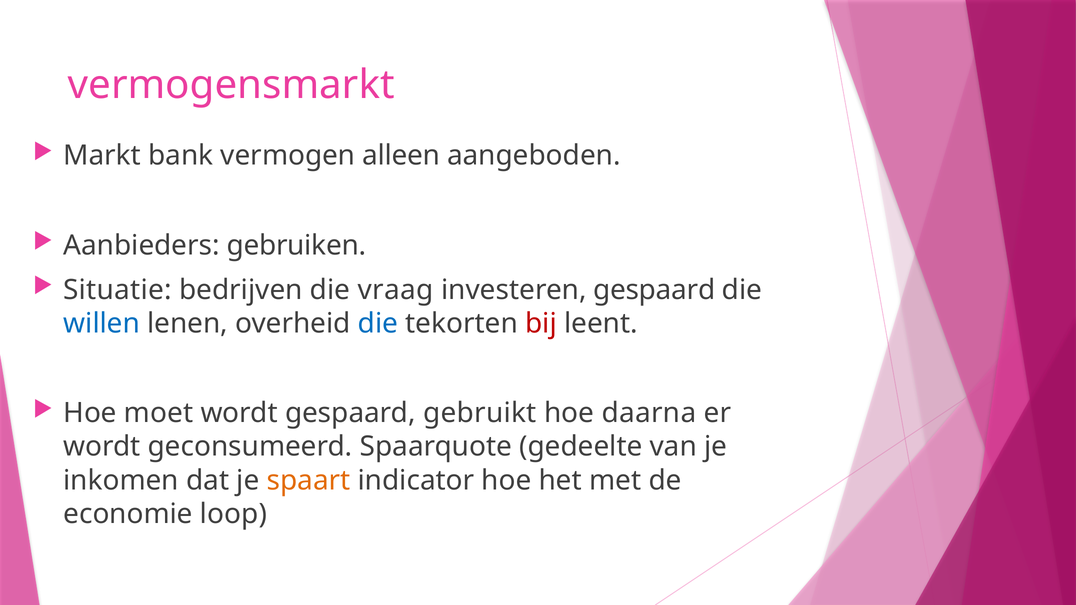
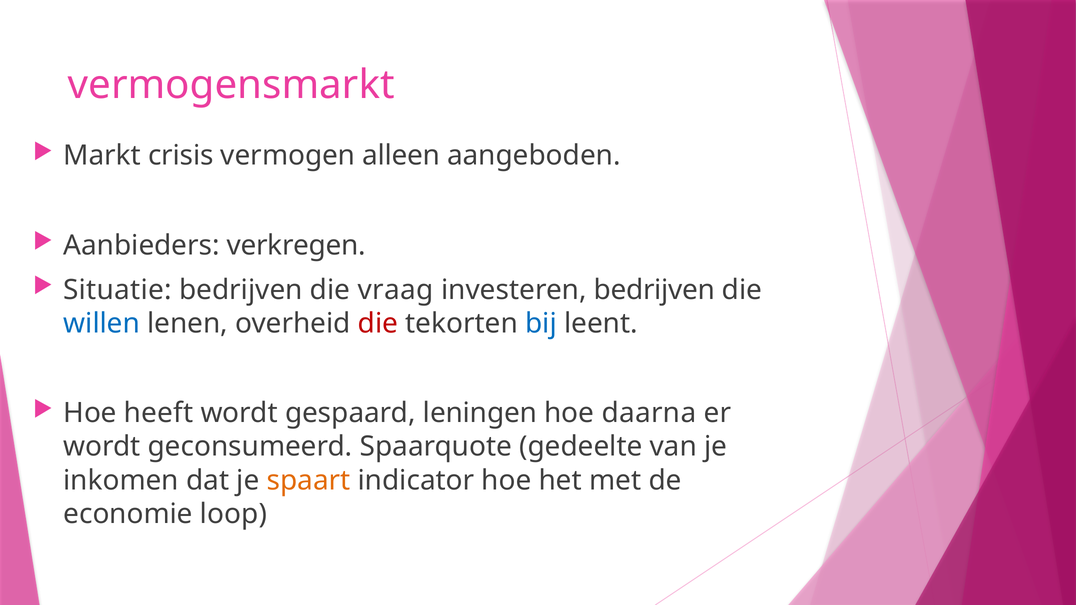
bank: bank -> crisis
gebruiken: gebruiken -> verkregen
investeren gespaard: gespaard -> bedrijven
die at (378, 324) colour: blue -> red
bij colour: red -> blue
moet: moet -> heeft
gebruikt: gebruikt -> leningen
